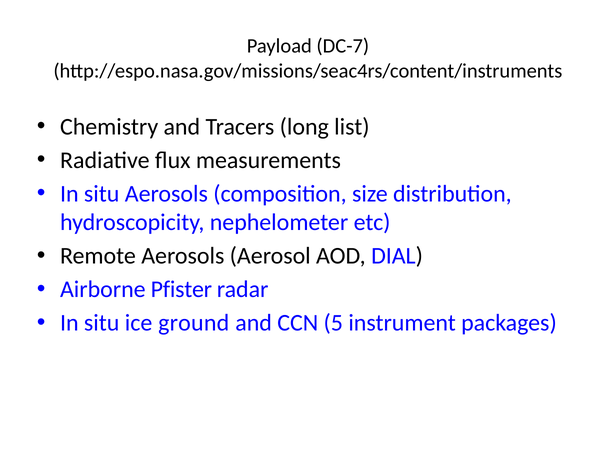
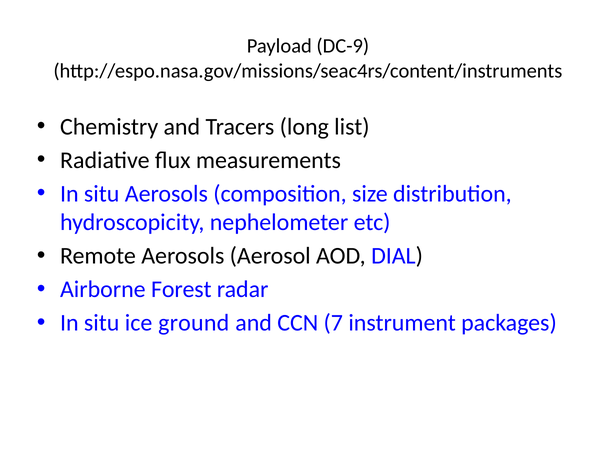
DC-7: DC-7 -> DC-9
Pfister: Pfister -> Forest
5: 5 -> 7
